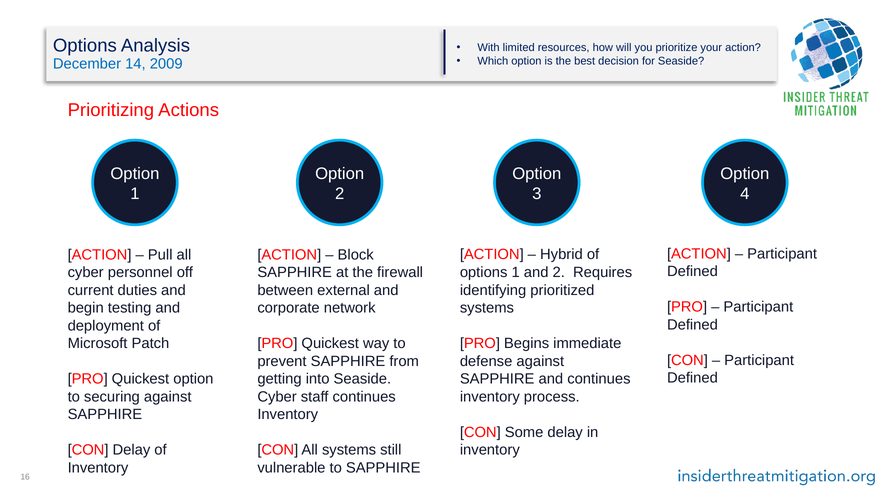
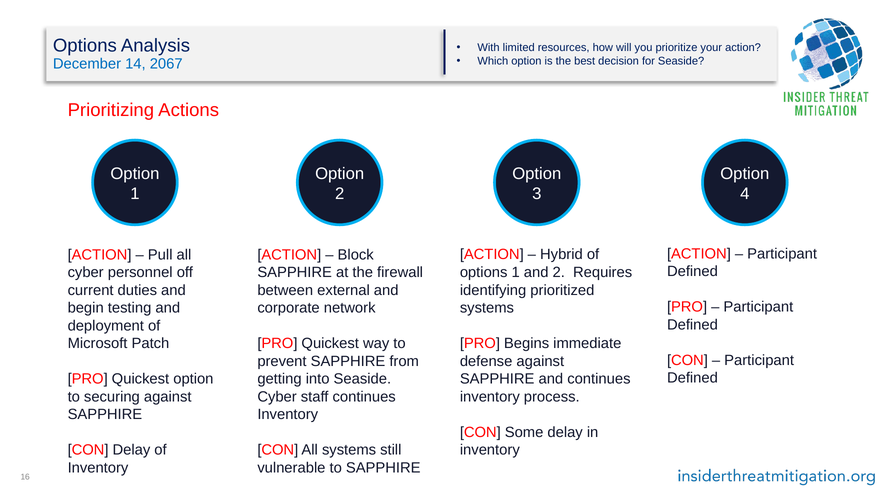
2009: 2009 -> 2067
